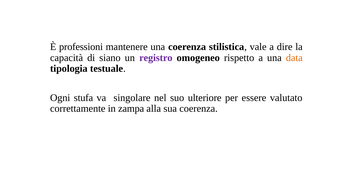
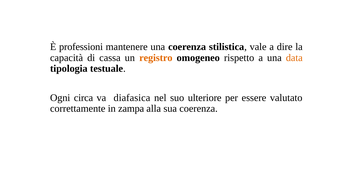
siano: siano -> cassa
registro colour: purple -> orange
stufa: stufa -> circa
singolare: singolare -> diafasica
